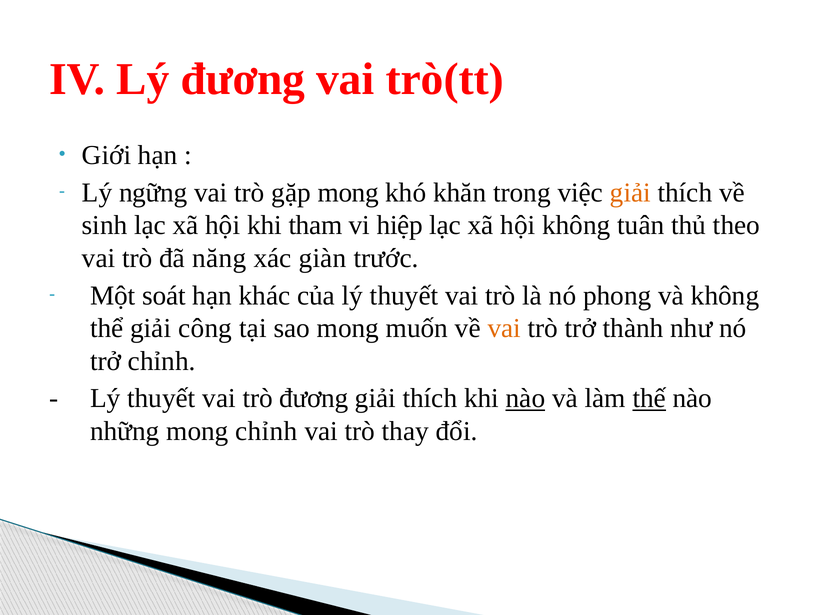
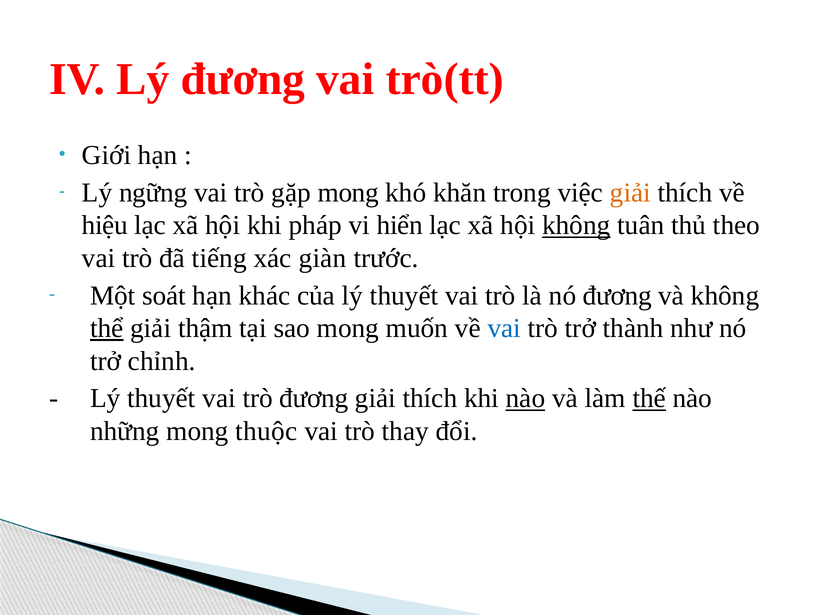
sinh: sinh -> hiệu
tham: tham -> pháp
hiệp: hiệp -> hiển
không at (576, 225) underline: none -> present
năng: năng -> tiếng
nó phong: phong -> đương
thể underline: none -> present
công: công -> thậm
vai at (504, 328) colour: orange -> blue
mong chỉnh: chỉnh -> thuộc
